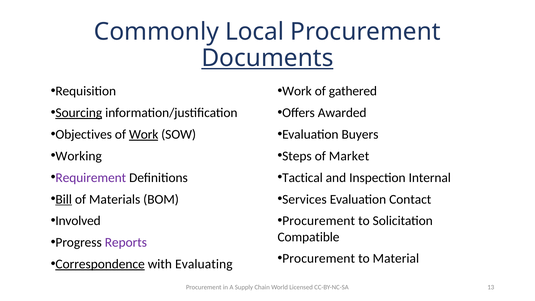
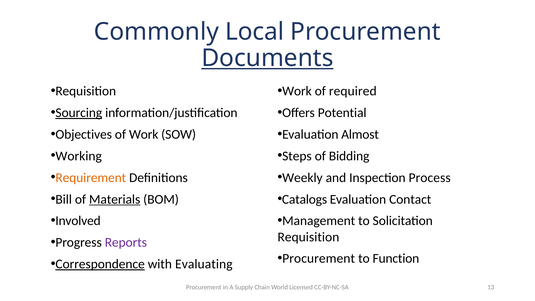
gathered: gathered -> required
Awarded: Awarded -> Potential
Work at (144, 134) underline: present -> none
Buyers: Buyers -> Almost
Market: Market -> Bidding
Requirement colour: purple -> orange
Tactical: Tactical -> Weekly
Internal: Internal -> Process
Bill underline: present -> none
Materials underline: none -> present
Services: Services -> Catalogs
Procurement at (319, 221): Procurement -> Management
Compatible at (308, 237): Compatible -> Requisition
Material: Material -> Function
